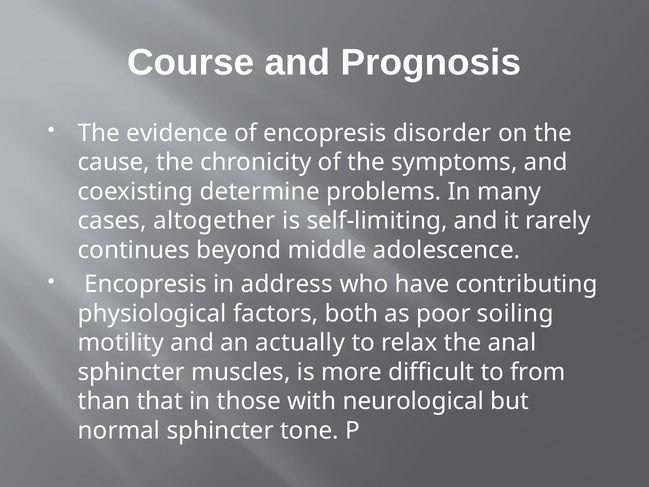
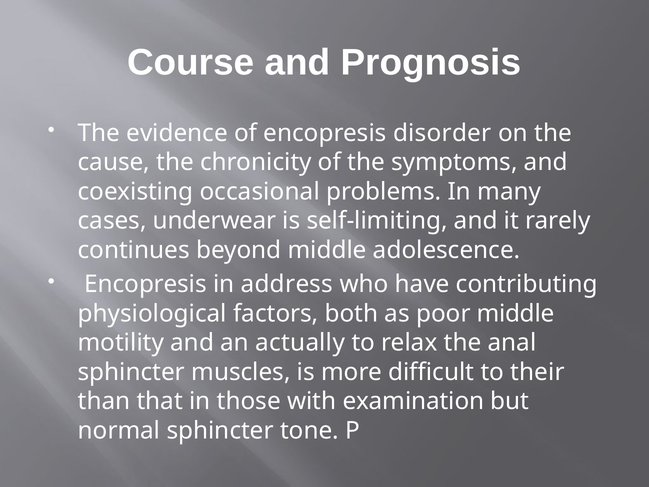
determine: determine -> occasional
altogether: altogether -> underwear
poor soiling: soiling -> middle
from: from -> their
neurological: neurological -> examination
